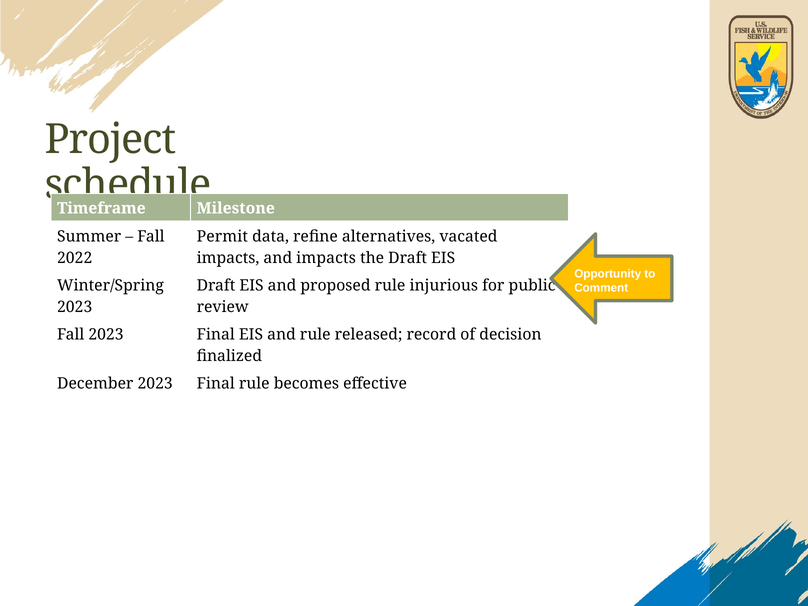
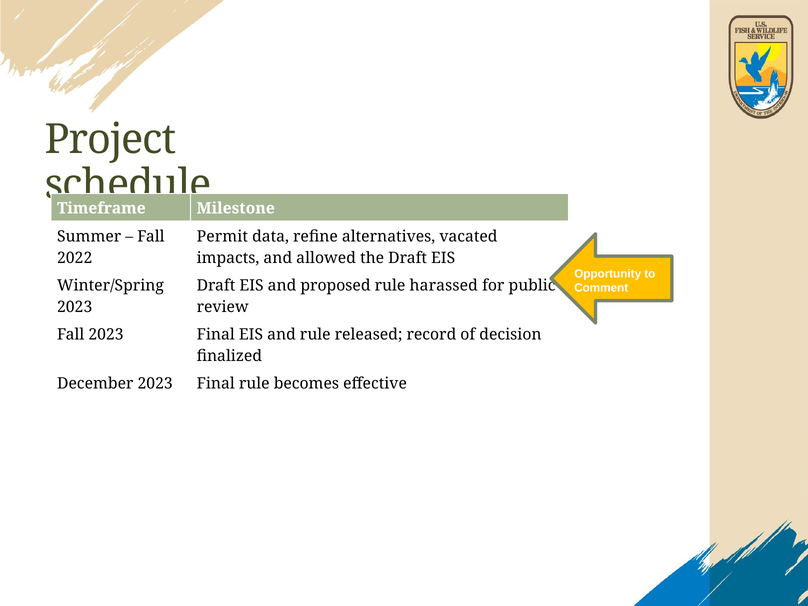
and impacts: impacts -> allowed
injurious: injurious -> harassed
